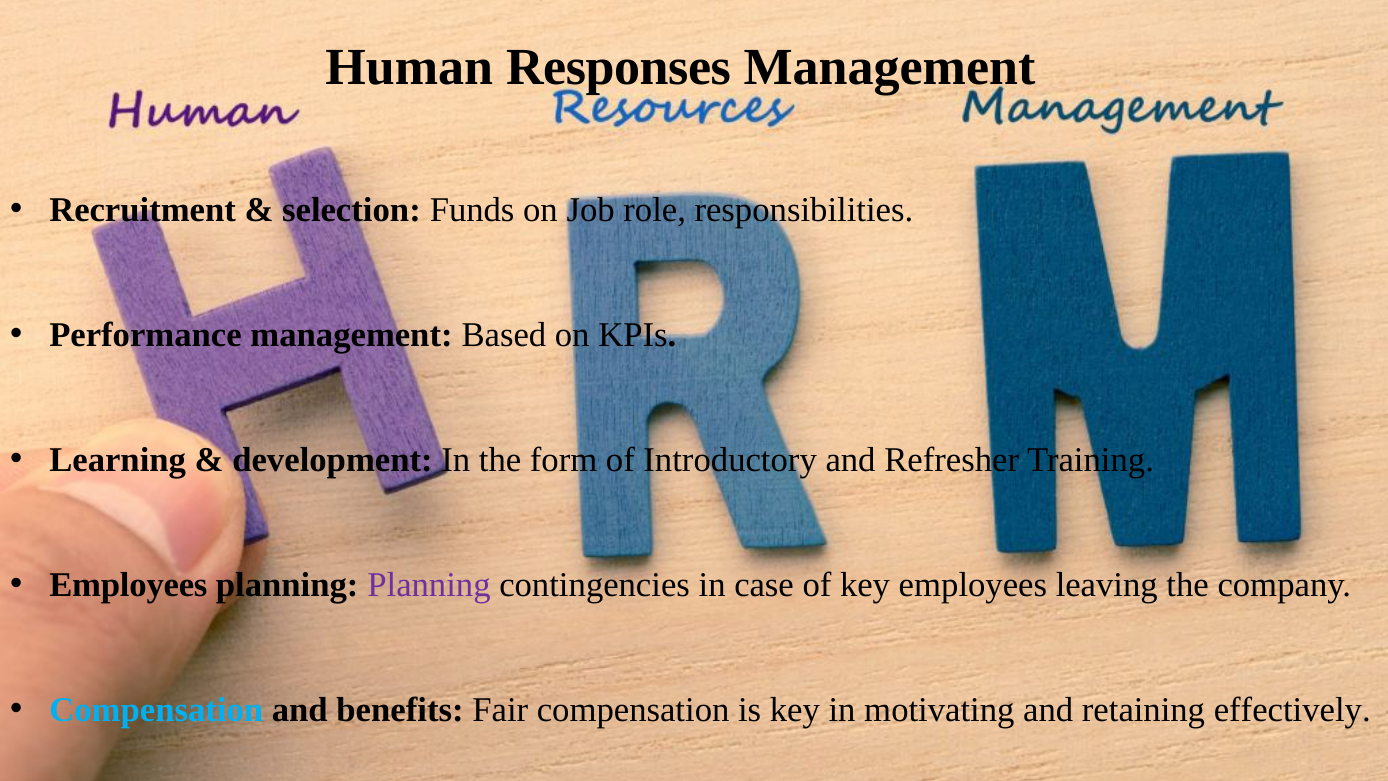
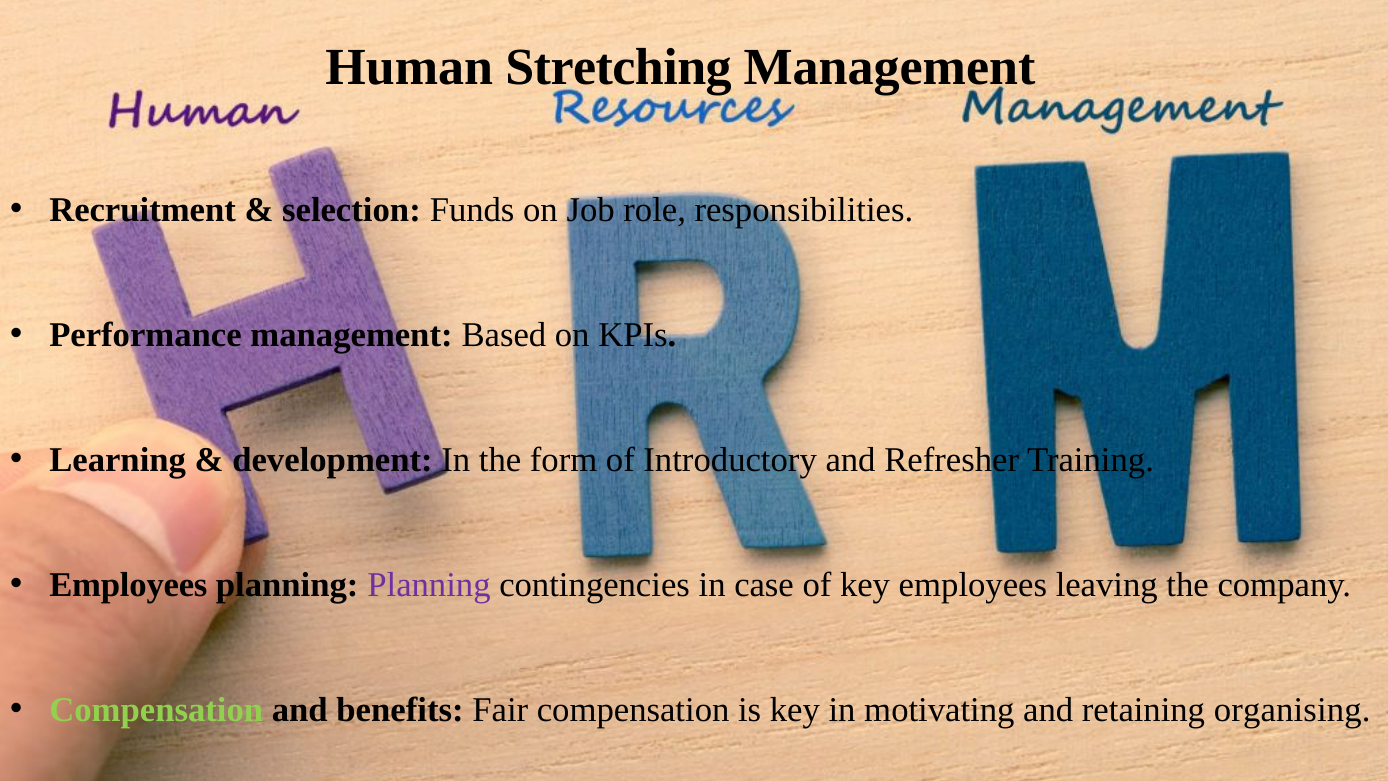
Responses: Responses -> Stretching
Compensation at (156, 710) colour: light blue -> light green
effectively: effectively -> organising
